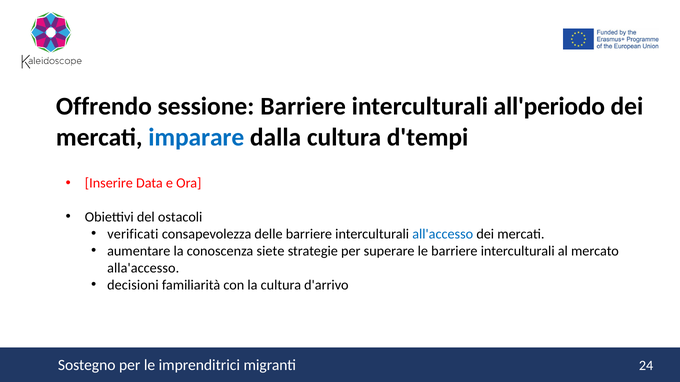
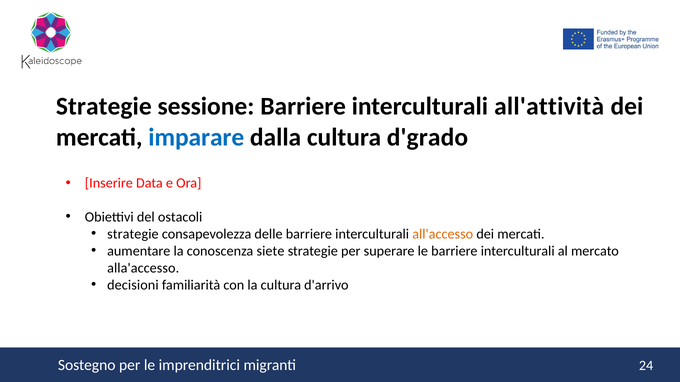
Offrendo at (104, 107): Offrendo -> Strategie
all'periodo: all'periodo -> all'attività
d'tempi: d'tempi -> d'grado
verificati at (133, 234): verificati -> strategie
all'accesso colour: blue -> orange
